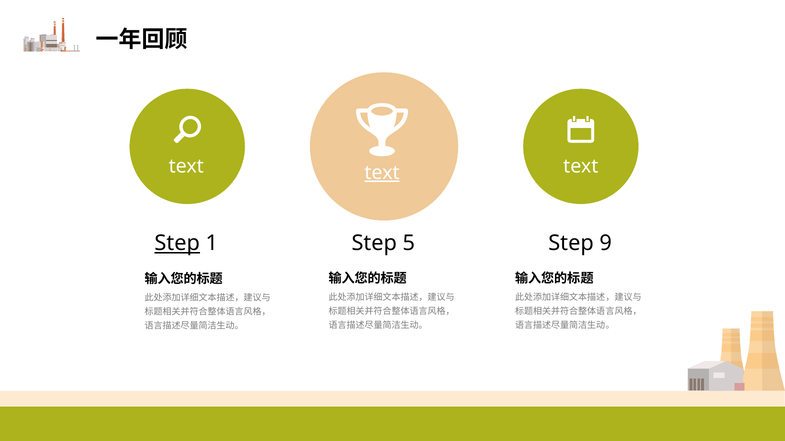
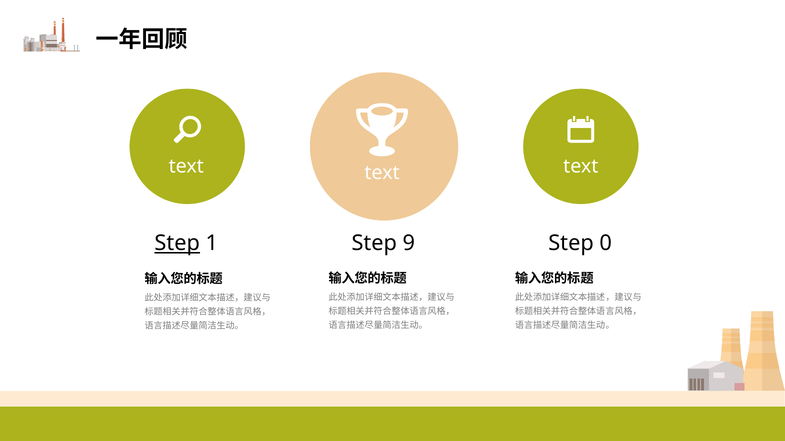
text at (382, 173) underline: present -> none
5: 5 -> 9
9: 9 -> 0
